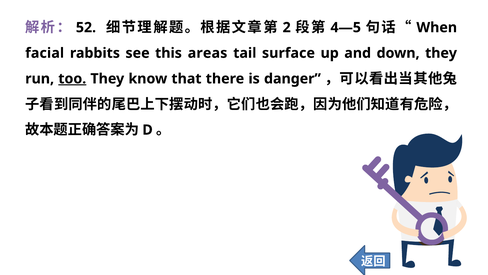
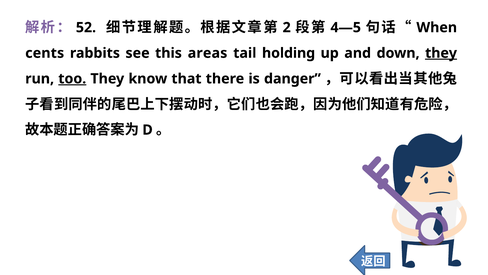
facial: facial -> cents
surface: surface -> holding
they at (441, 53) underline: none -> present
